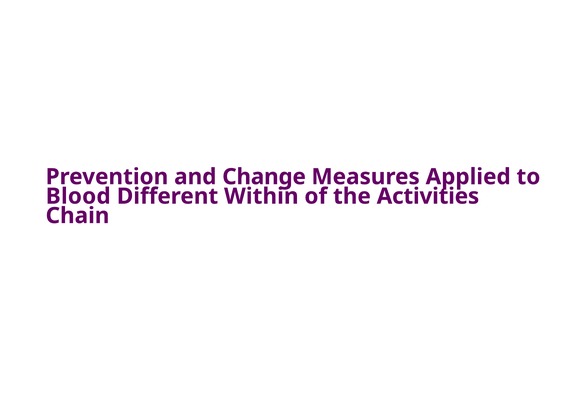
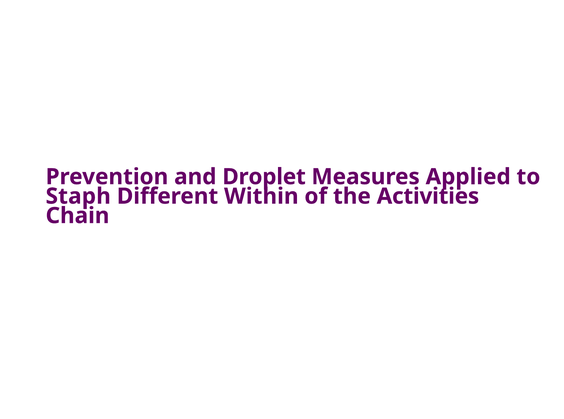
Change: Change -> Droplet
Blood: Blood -> Staph
